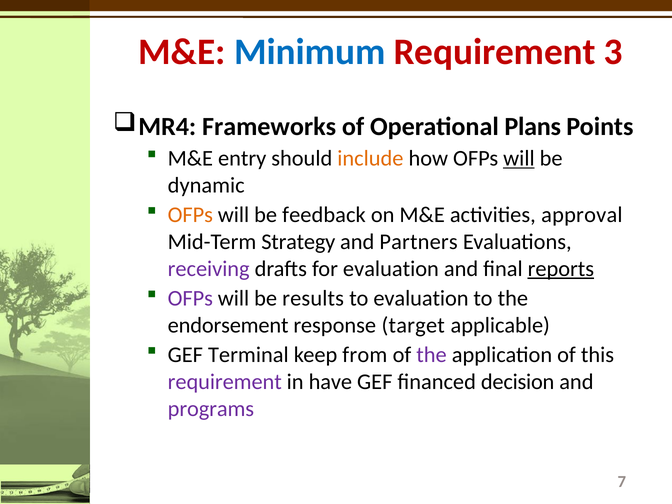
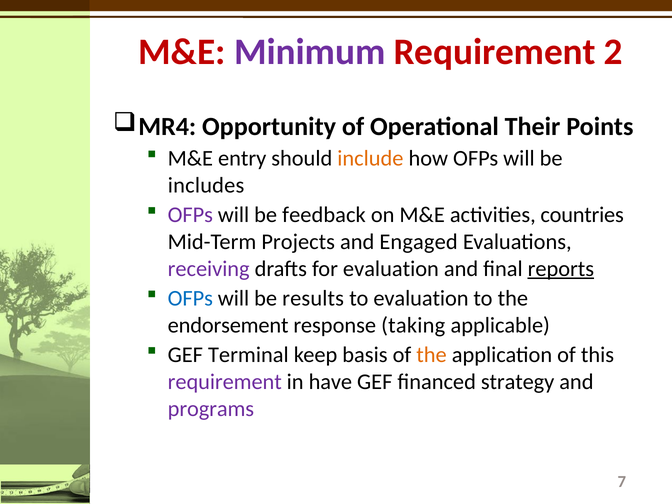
Minimum colour: blue -> purple
3: 3 -> 2
Frameworks: Frameworks -> Opportunity
Plans: Plans -> Their
will at (519, 158) underline: present -> none
dynamic: dynamic -> includes
OFPs at (190, 215) colour: orange -> purple
approval: approval -> countries
Strategy: Strategy -> Projects
Partners: Partners -> Engaged
OFPs at (190, 298) colour: purple -> blue
target: target -> taking
from: from -> basis
the at (431, 355) colour: purple -> orange
decision: decision -> strategy
